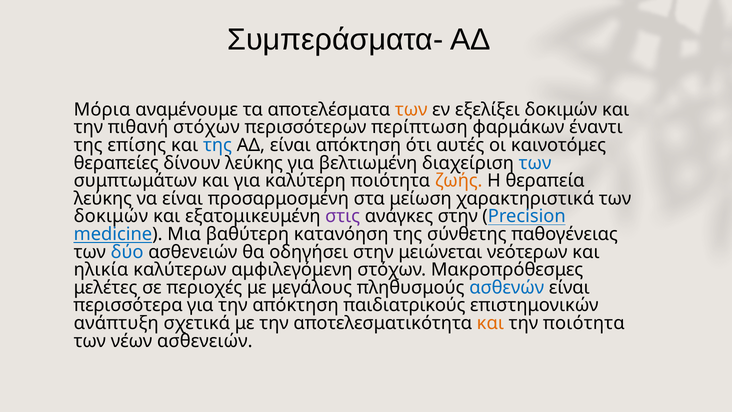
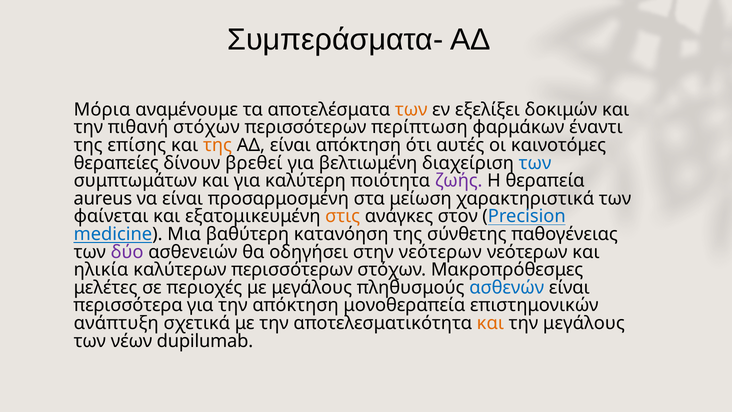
της at (218, 145) colour: blue -> orange
δίνουν λεύκης: λεύκης -> βρεθεί
ζωής colour: orange -> purple
λεύκης at (103, 199): λεύκης -> aureus
δοκιμών at (111, 216): δοκιμών -> φαίνεται
στις colour: purple -> orange
ανάγκες στην: στην -> στον
δύο colour: blue -> purple
στην μειώνεται: μειώνεται -> νεότερων
καλύτερων αμφιλεγόμενη: αμφιλεγόμενη -> περισσότερων
παιδιατρικούς: παιδιατρικούς -> μονοθεραπεία
την ποιότητα: ποιότητα -> μεγάλους
νέων ασθενειών: ασθενειών -> dupilumab
